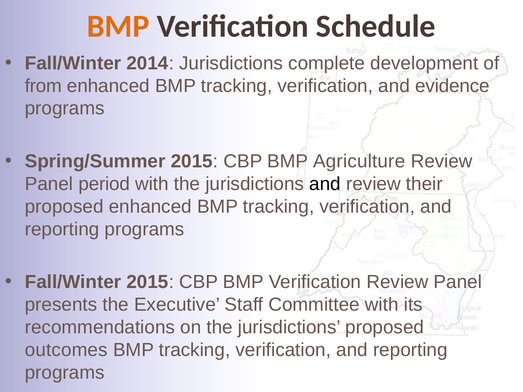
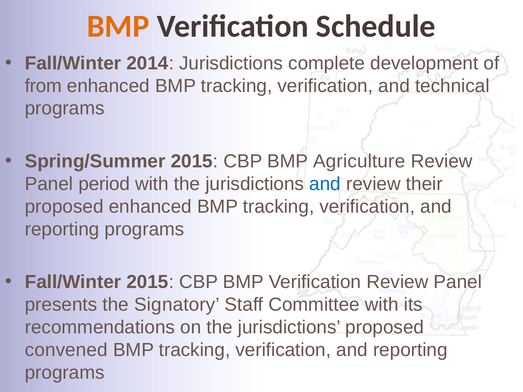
evidence: evidence -> technical
and at (325, 184) colour: black -> blue
Executive: Executive -> Signatory
outcomes: outcomes -> convened
